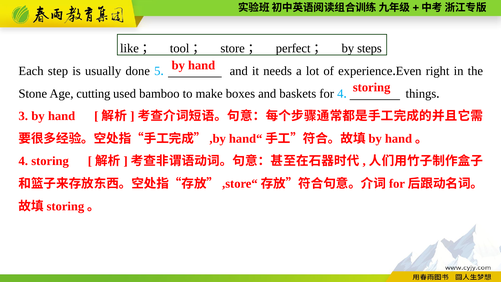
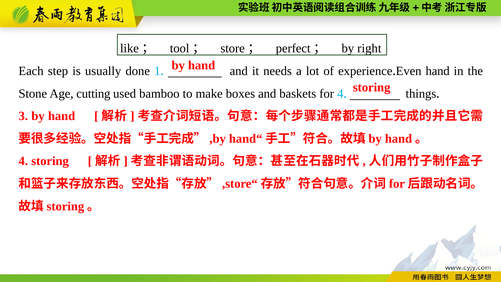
steps: steps -> right
5: 5 -> 1
right at (438, 71): right -> hand
